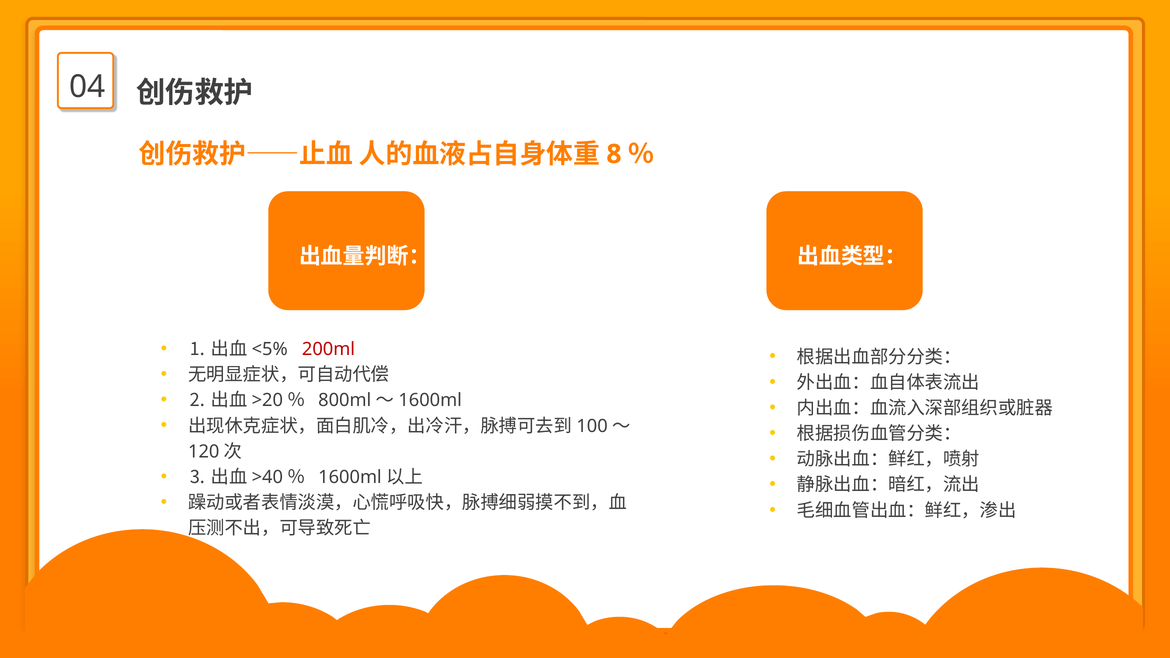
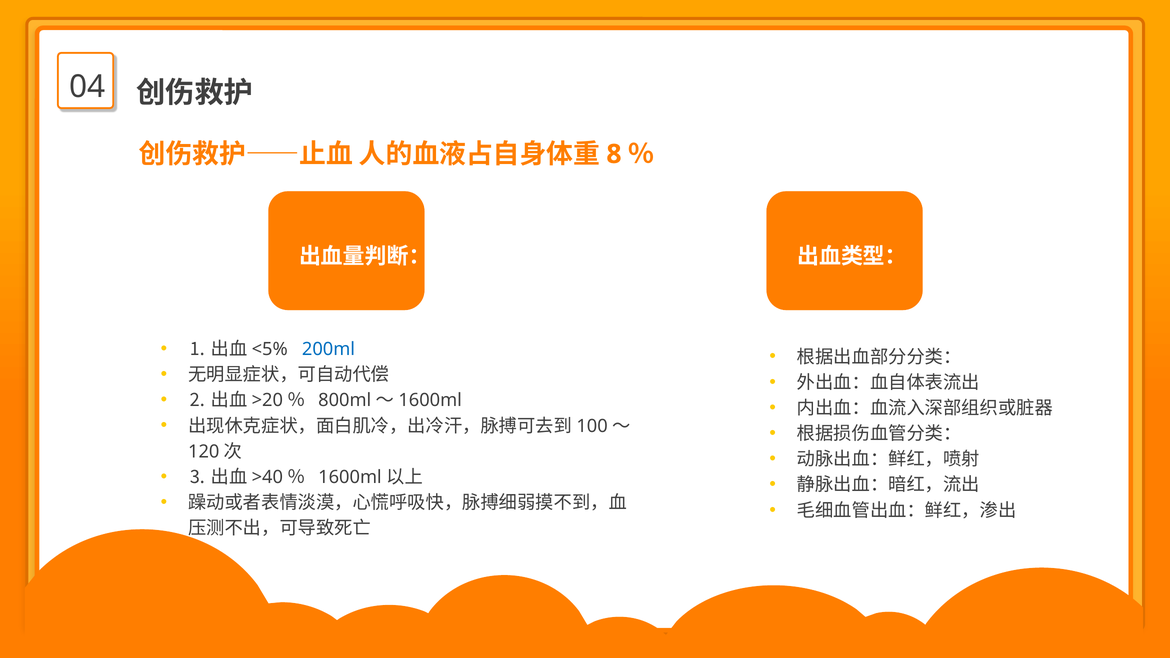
200ml colour: red -> blue
